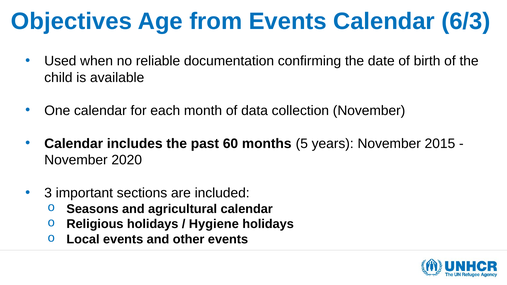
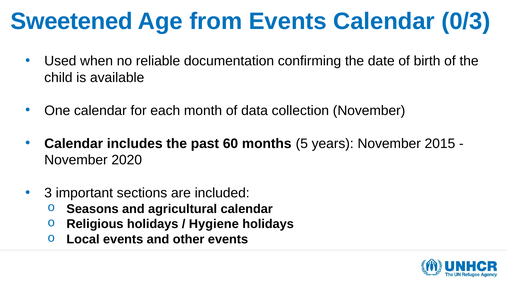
Objectives: Objectives -> Sweetened
6/3: 6/3 -> 0/3
